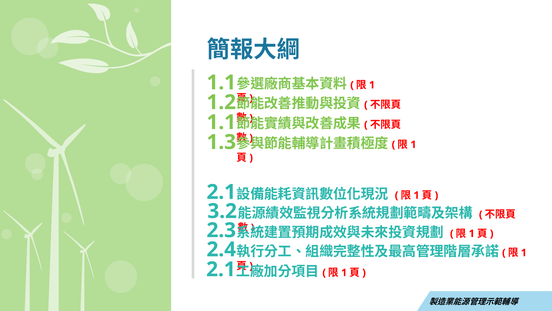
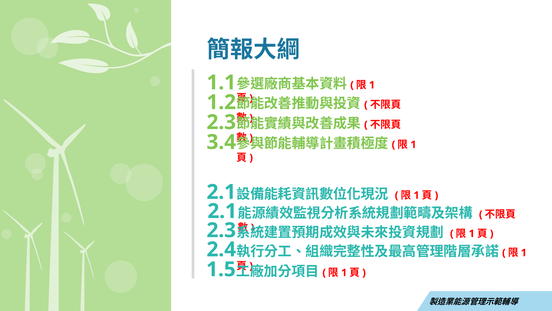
1.1 at (221, 122): 1.1 -> 2.3
1.3: 1.3 -> 3.4
3.2 at (222, 211): 3.2 -> 2.1
2.1 at (221, 269): 2.1 -> 1.5
